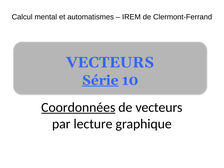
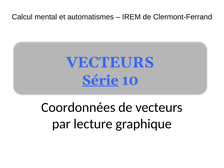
Coordonnées underline: present -> none
